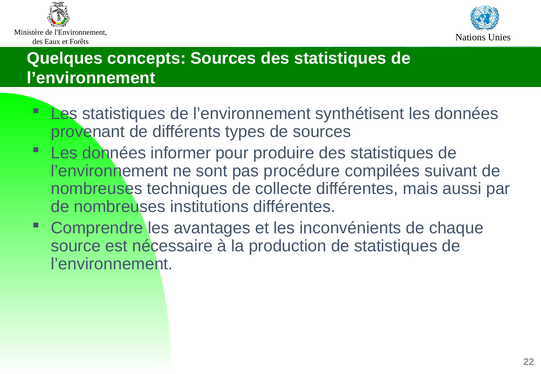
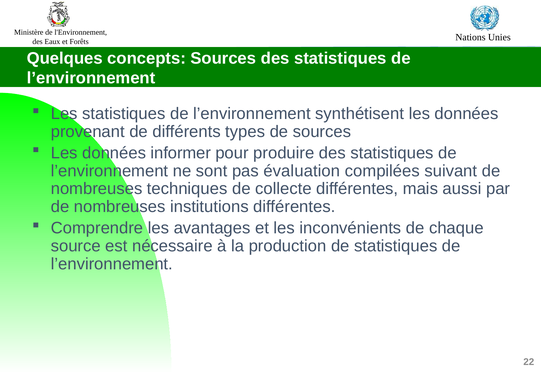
procédure: procédure -> évaluation
